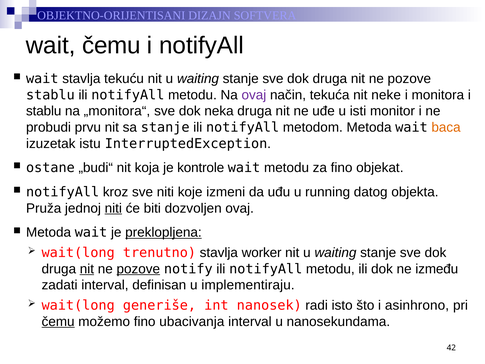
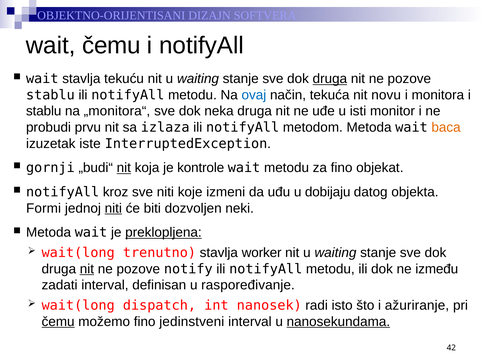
druga at (330, 79) underline: none -> present
ovaj at (254, 95) colour: purple -> blue
neke: neke -> novu
sa stanje: stanje -> izlaza
istu: istu -> iste
ostane: ostane -> gornji
nit at (124, 168) underline: none -> present
running: running -> dobijaju
Pruža: Pruža -> Formi
dozvoljen ovaj: ovaj -> neki
pozove at (138, 269) underline: present -> none
implementiraju: implementiraju -> raspoređivanje
generiše: generiše -> dispatch
asinhrono: asinhrono -> ažuriranje
ubacivanja: ubacivanja -> jedinstveni
nanosekundama underline: none -> present
